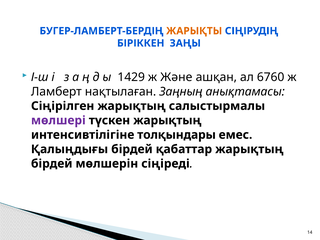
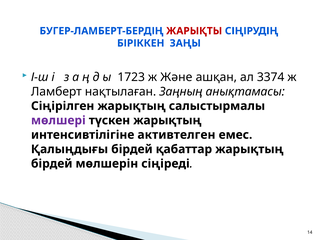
ЖАРЫҚТЫ colour: orange -> red
1429: 1429 -> 1723
6760: 6760 -> 3374
толқындары: толқындары -> активтелген
